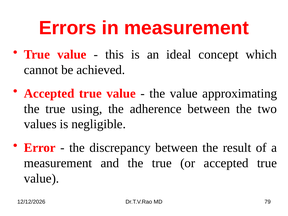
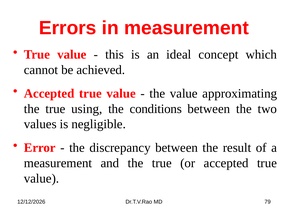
adherence: adherence -> conditions
